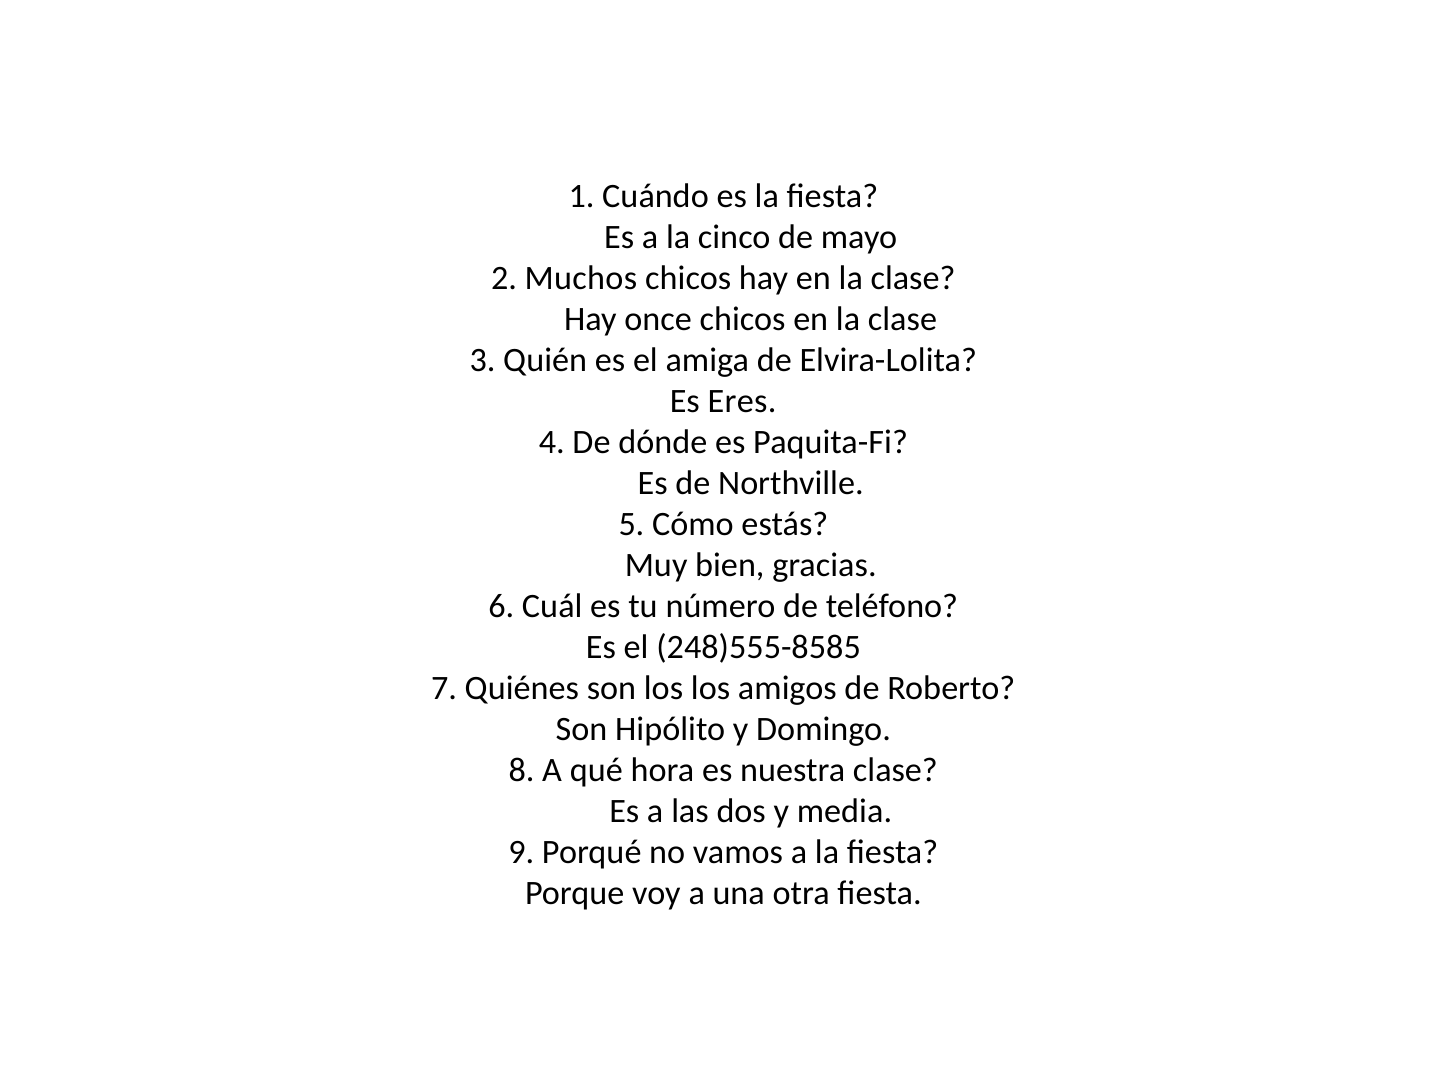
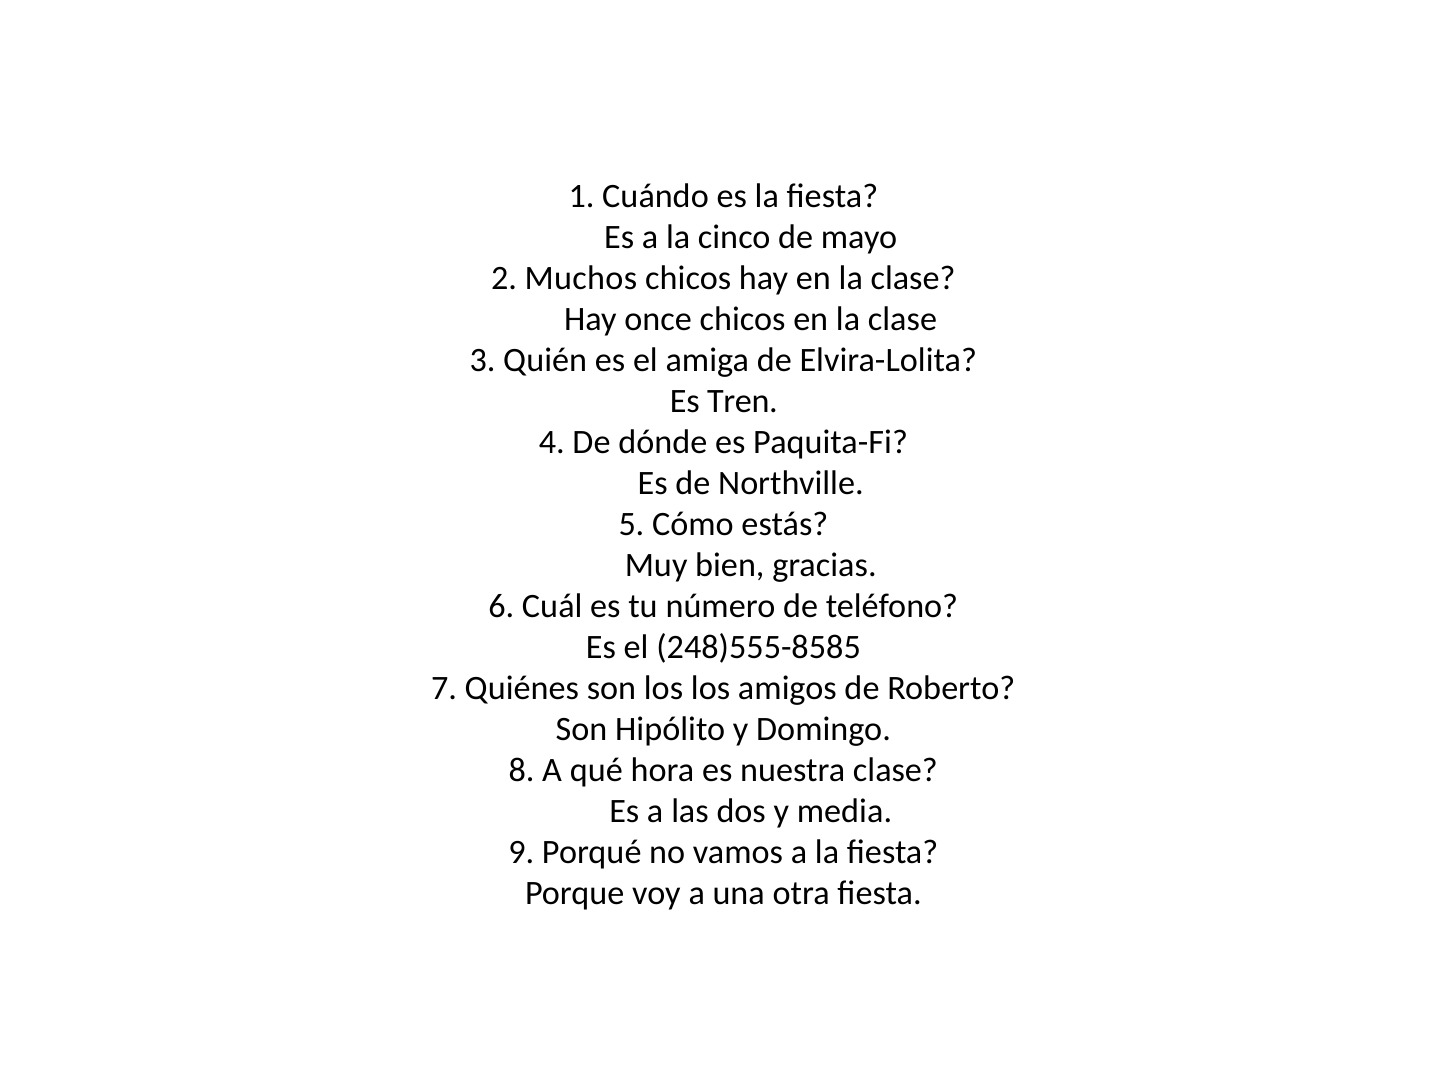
Eres: Eres -> Tren
